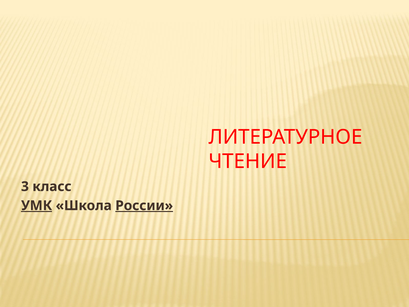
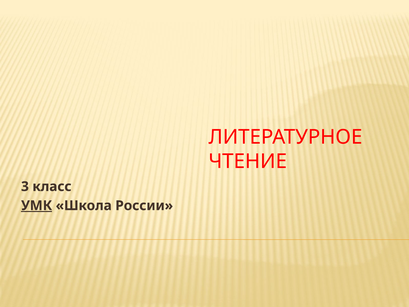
России underline: present -> none
